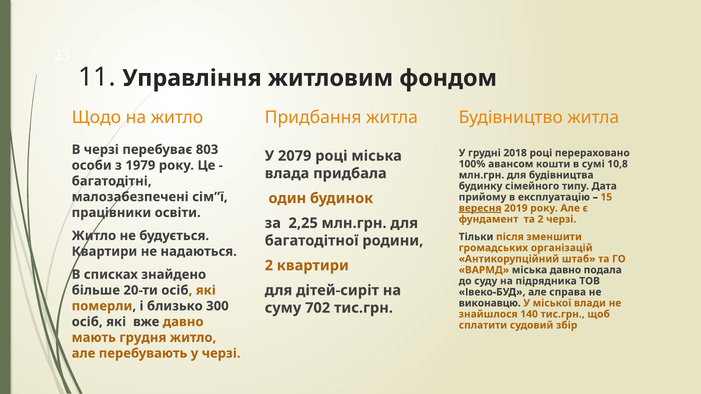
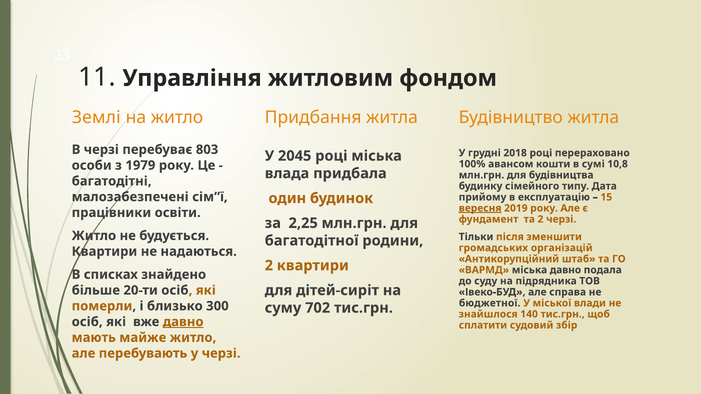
Щодо: Щодо -> Землі
2079: 2079 -> 2045
виконавцю: виконавцю -> бюджетної
давно at (183, 322) underline: none -> present
грудня: грудня -> майже
